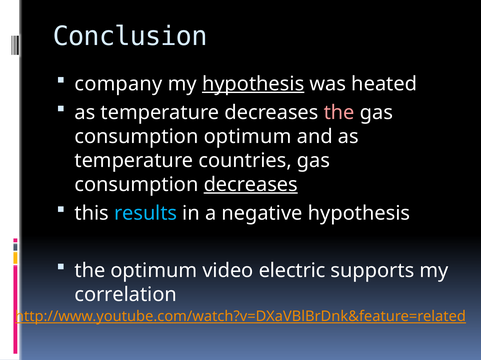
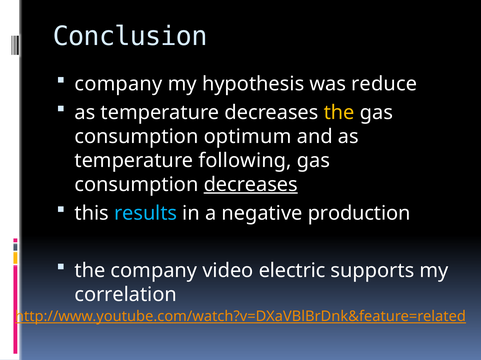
hypothesis at (253, 84) underline: present -> none
heated: heated -> reduce
the at (339, 113) colour: pink -> yellow
countries: countries -> following
negative hypothesis: hypothesis -> production
the optimum: optimum -> company
